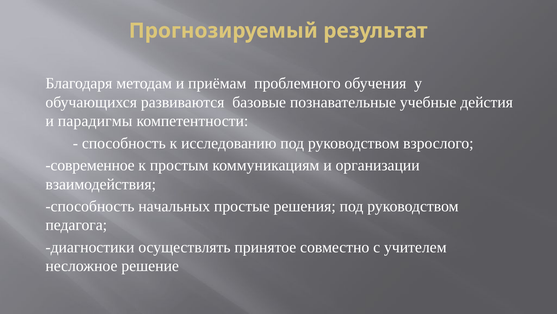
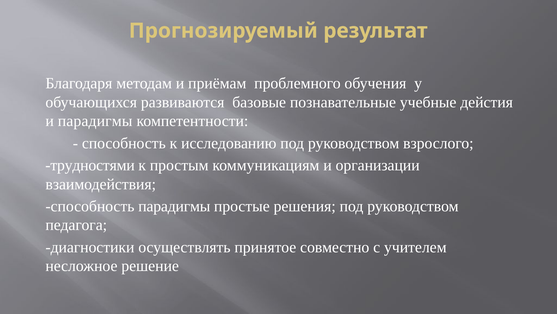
современное: современное -> трудностями
способность начальных: начальных -> парадигмы
